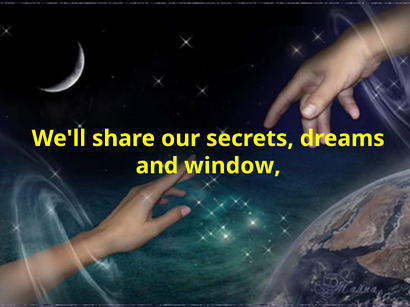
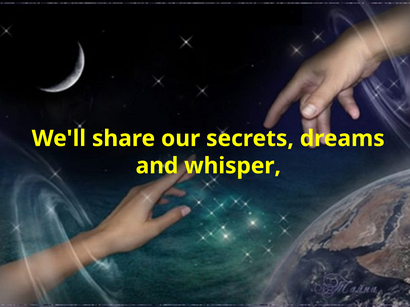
window: window -> whisper
